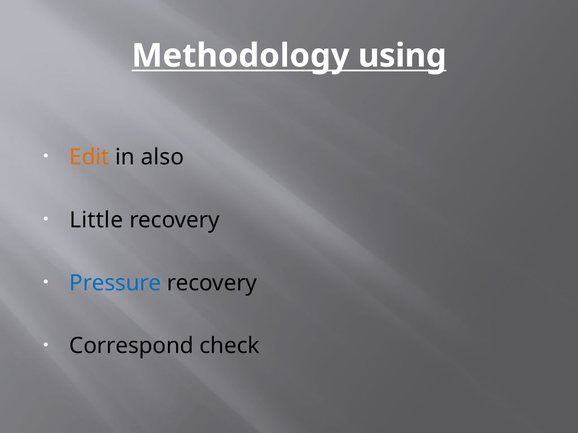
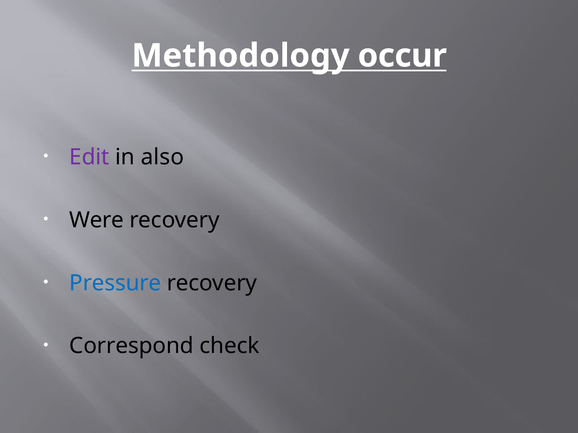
using: using -> occur
Edit colour: orange -> purple
Little: Little -> Were
